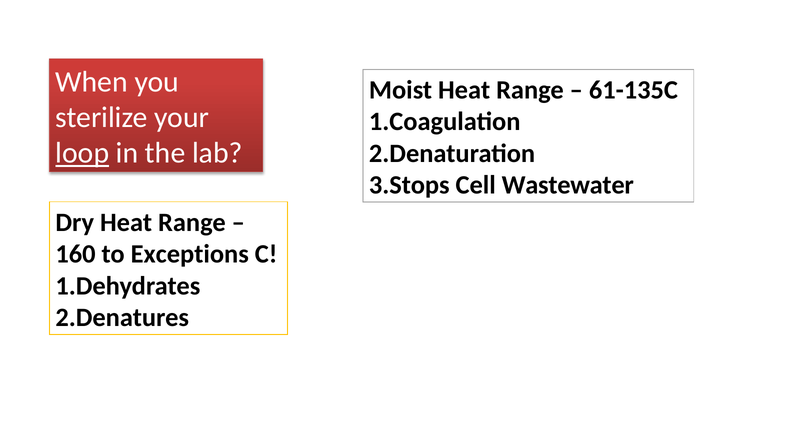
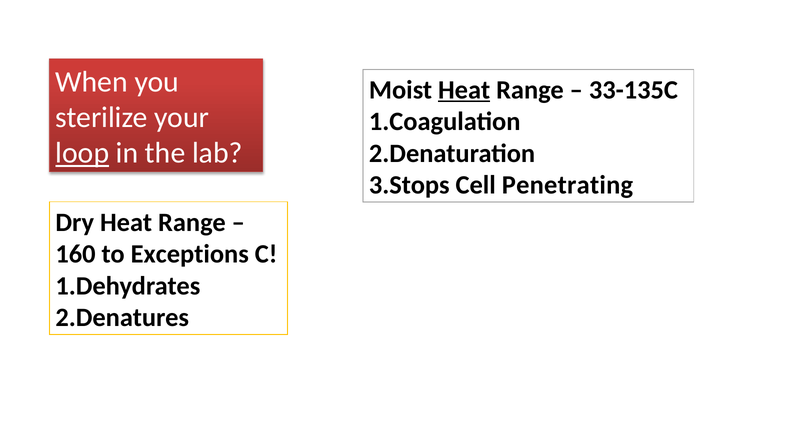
Heat at (464, 90) underline: none -> present
61-135C: 61-135C -> 33-135C
Wastewater: Wastewater -> Penetrating
